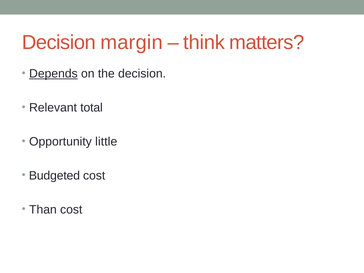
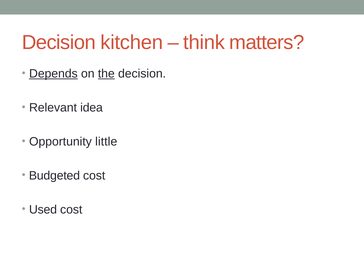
margin: margin -> kitchen
the underline: none -> present
total: total -> idea
Than: Than -> Used
